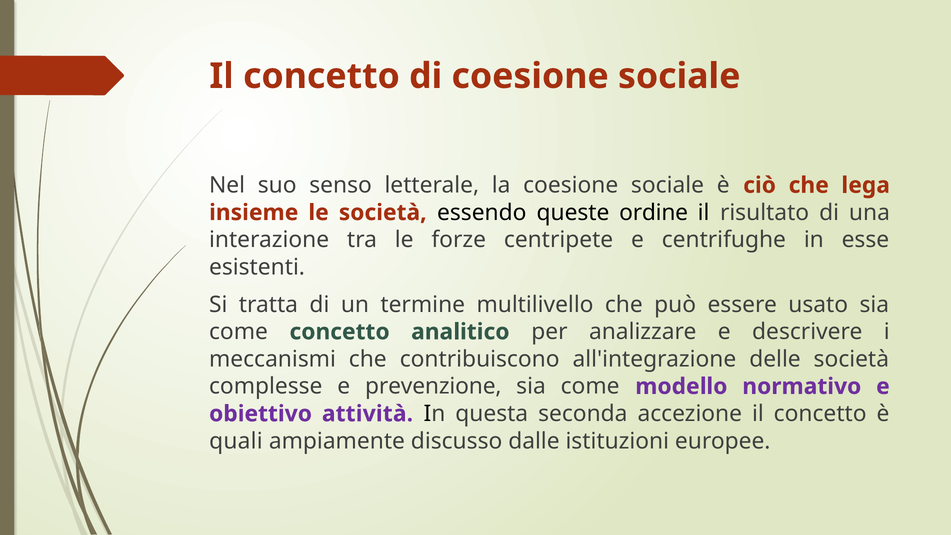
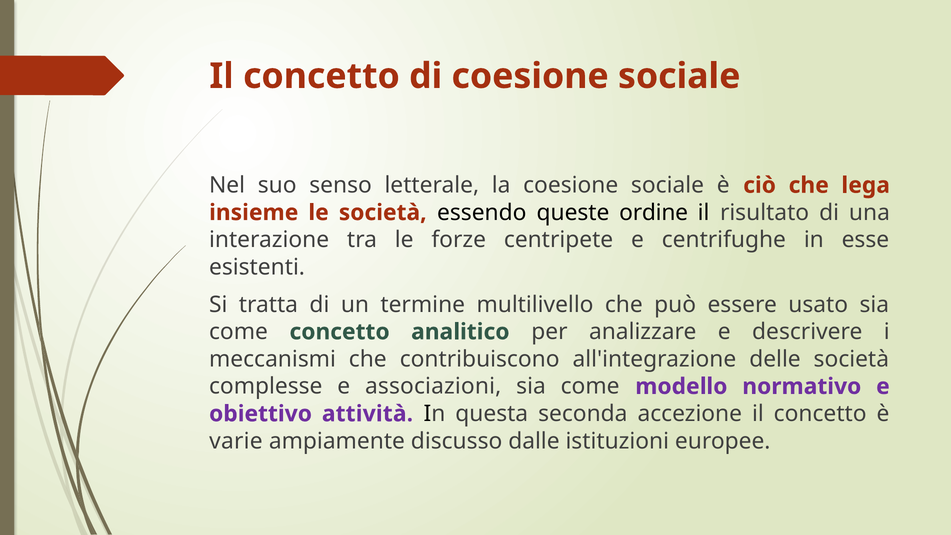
prevenzione: prevenzione -> associazioni
quali: quali -> varie
